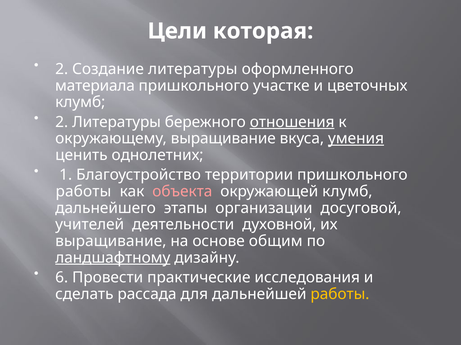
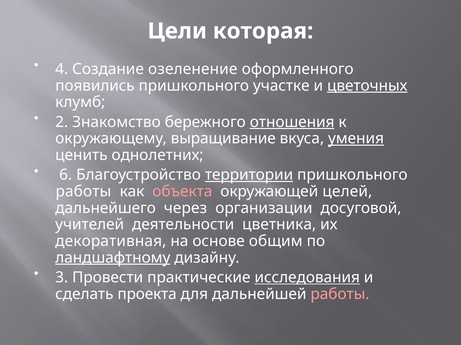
2 at (62, 69): 2 -> 4
Создание литературы: литературы -> озеленение
материала: материала -> появились
цветочных underline: none -> present
2 Литературы: Литературы -> Знакомство
1: 1 -> 6
территории underline: none -> present
окружающей клумб: клумб -> целей
этапы: этапы -> через
духовной: духовной -> цветника
выращивание at (111, 242): выращивание -> декоративная
6: 6 -> 3
исследования underline: none -> present
рассада: рассада -> проекта
работы at (340, 295) colour: yellow -> pink
